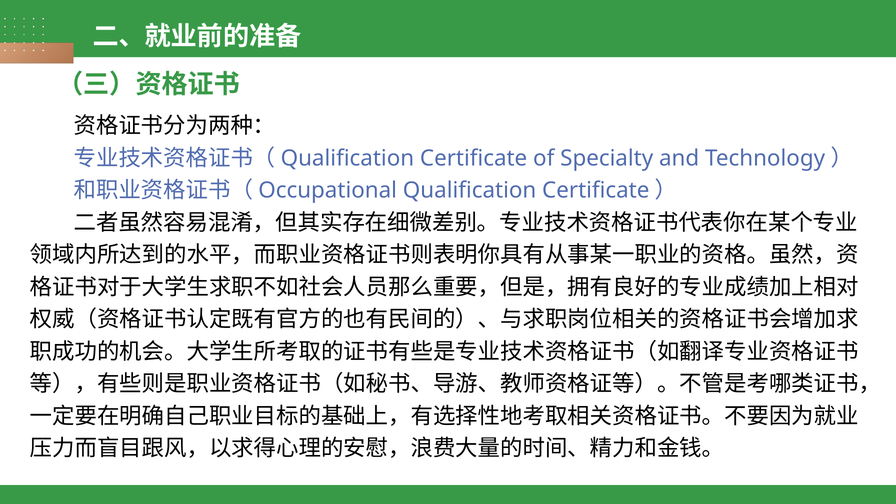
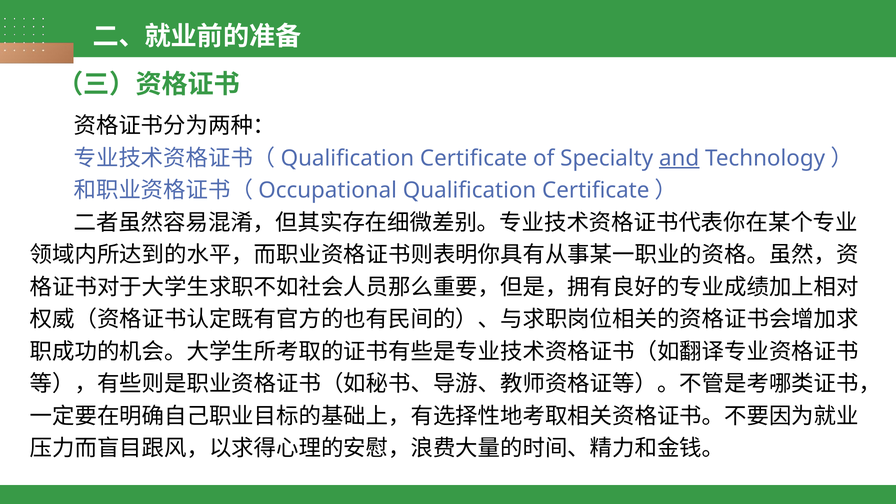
and underline: none -> present
